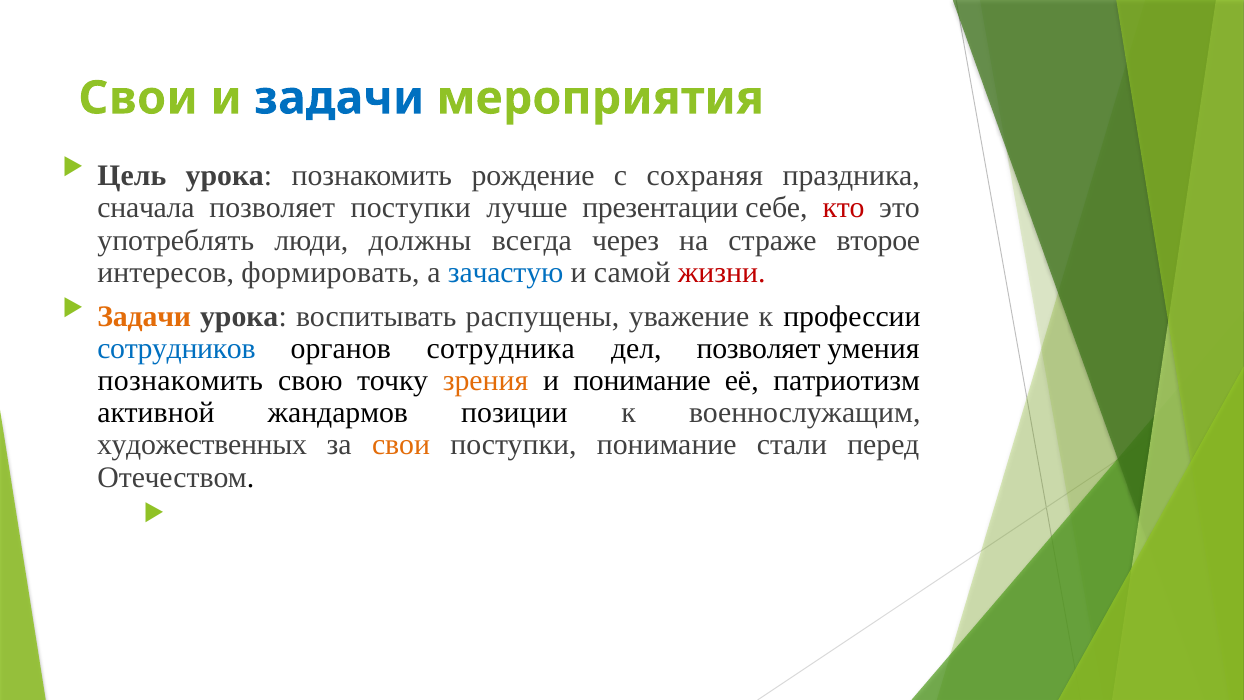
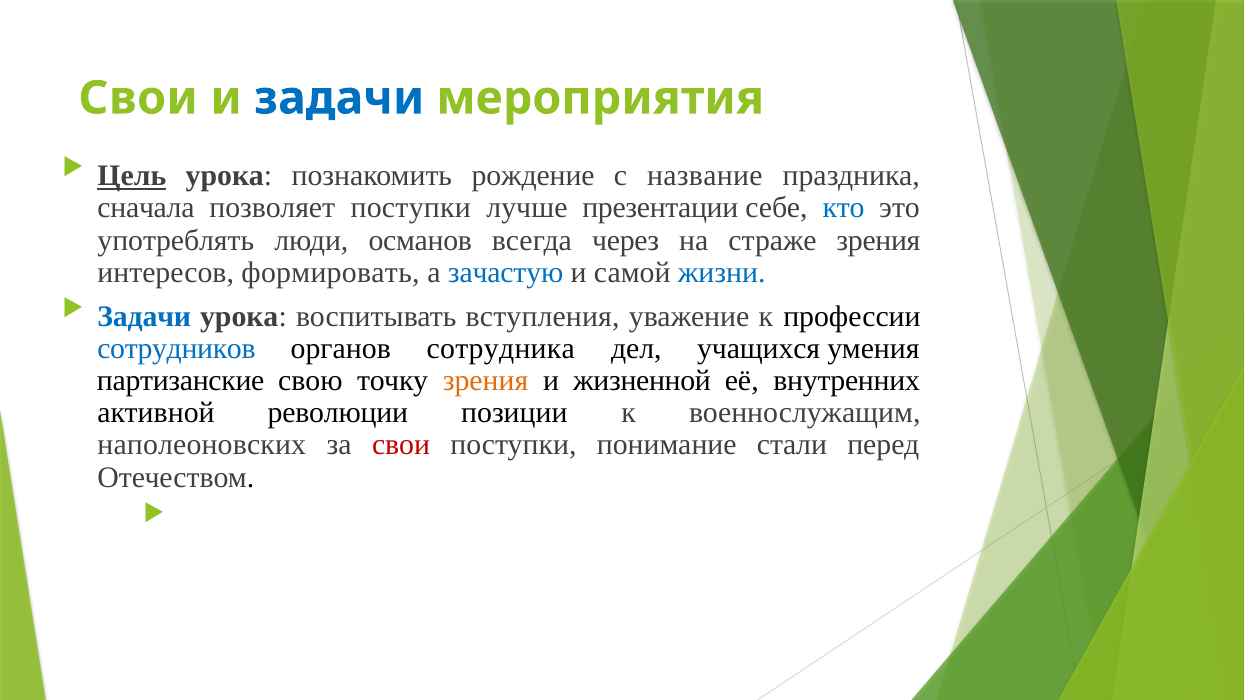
Цель underline: none -> present
сохраняя: сохраняя -> название
кто colour: red -> blue
должны: должны -> османов
страже второе: второе -> зрения
жизни colour: red -> blue
Задачи at (144, 316) colour: orange -> blue
распущены: распущены -> вступления
дел позволяет: позволяет -> учащихся
познакомить at (180, 380): познакомить -> партизанские
и понимание: понимание -> жизненной
патриотизм: патриотизм -> внутренних
жандармов: жандармов -> революции
художественных: художественных -> наполеоновских
свои at (401, 445) colour: orange -> red
